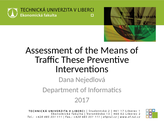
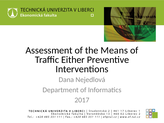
These: These -> Either
